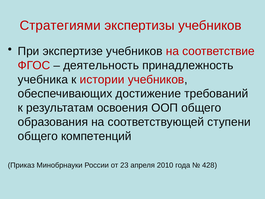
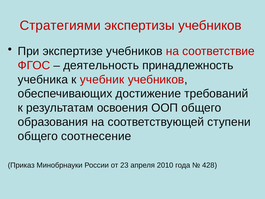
истории: истории -> учебник
компетенций: компетенций -> соотнесение
